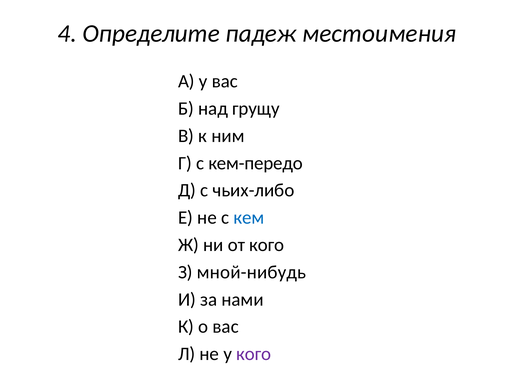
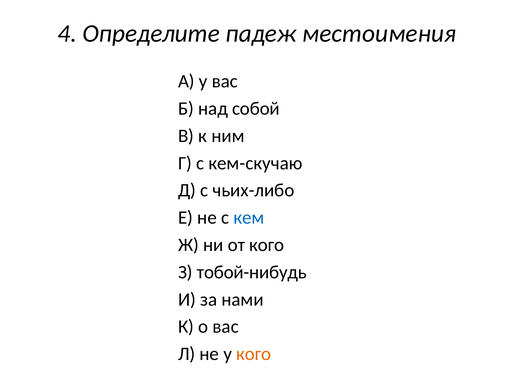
грущу: грущу -> собой
кем-передо: кем-передо -> кем-скучаю
мной-нибудь: мной-нибудь -> тобой-нибудь
кого at (254, 354) colour: purple -> orange
